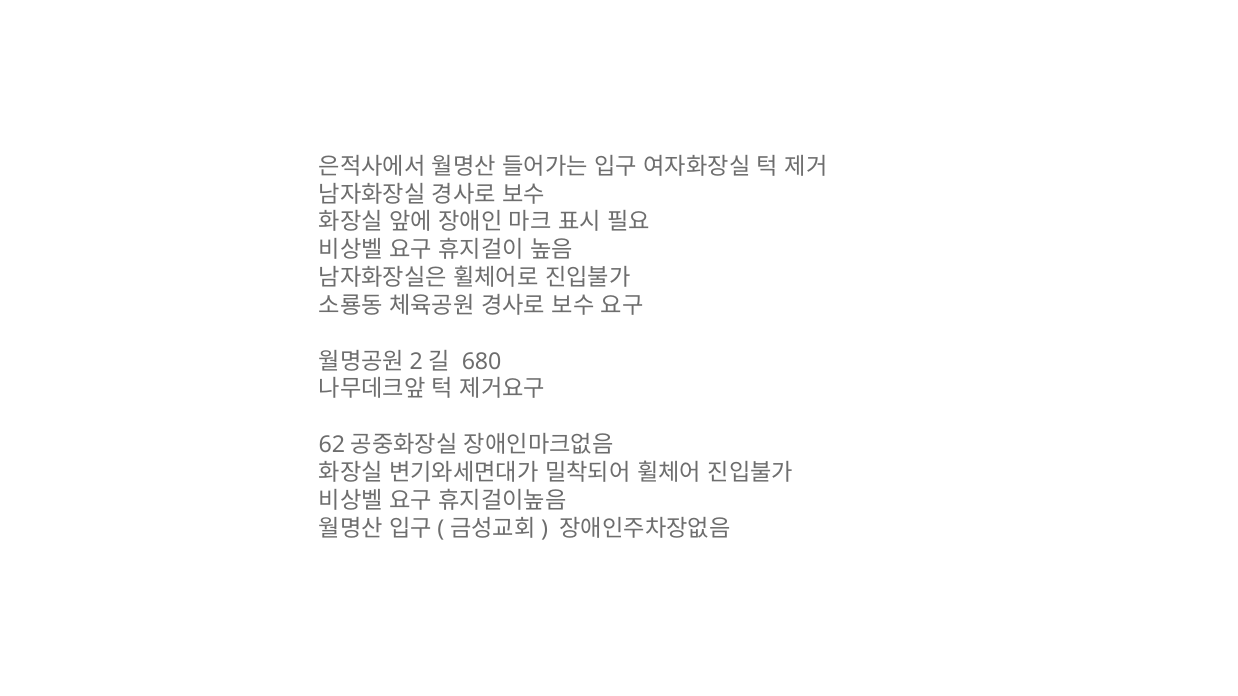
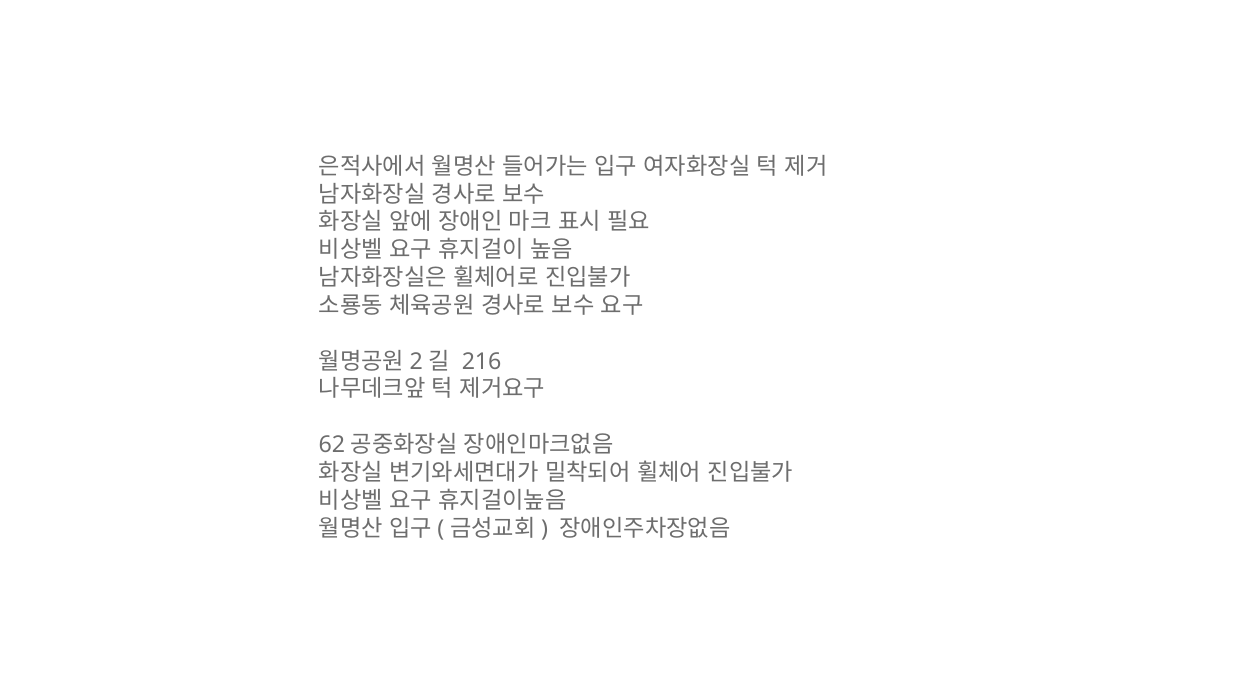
680: 680 -> 216
